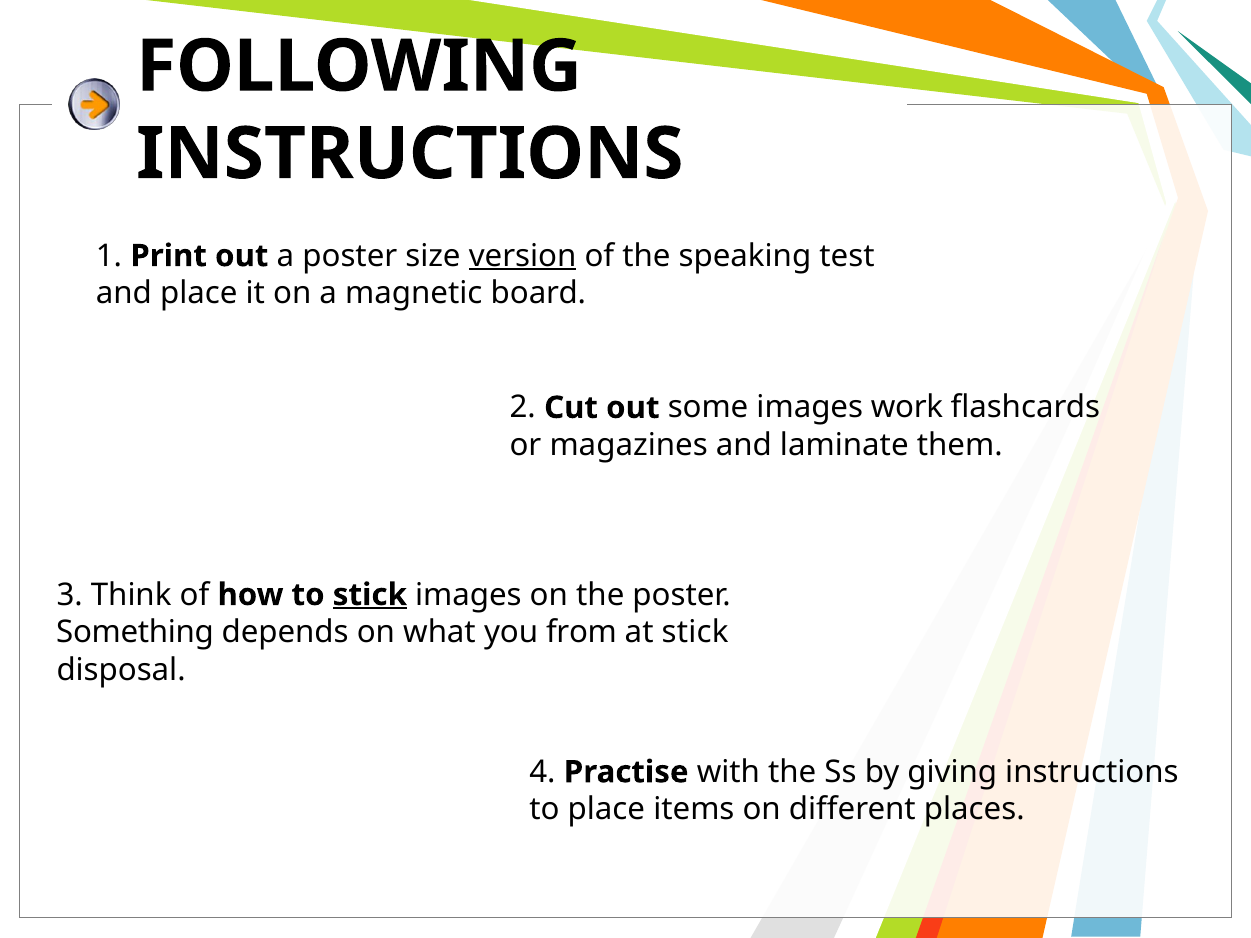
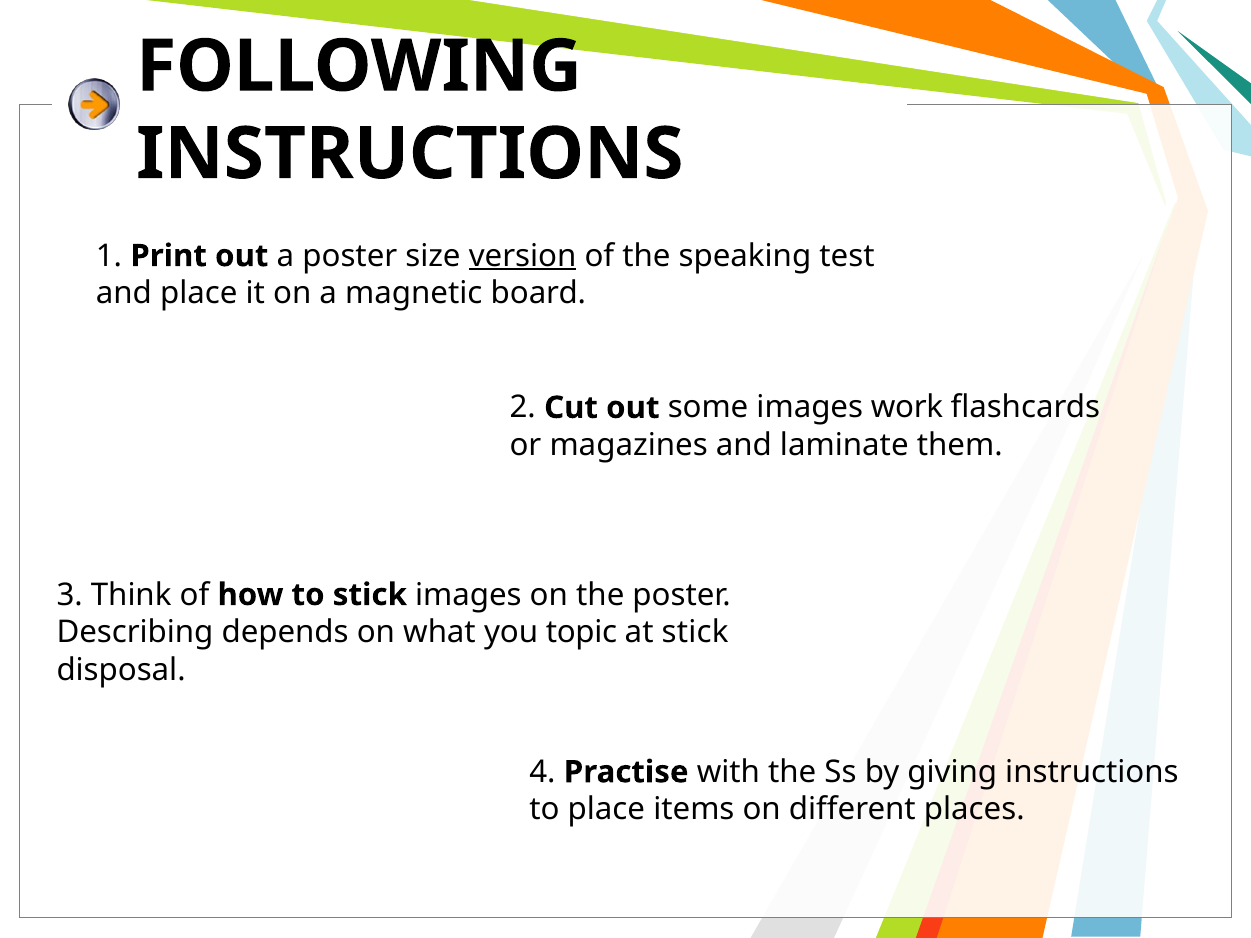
stick at (370, 595) underline: present -> none
Something: Something -> Describing
from: from -> topic
